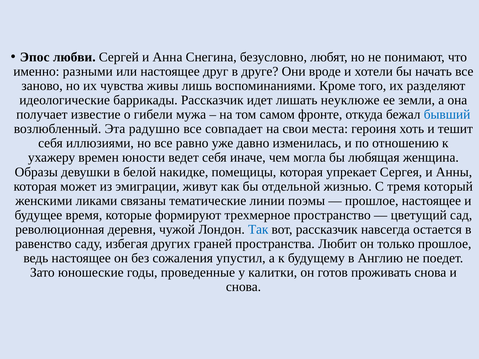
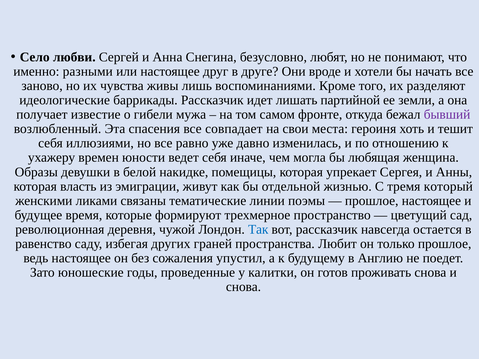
Эпос: Эпос -> Село
неуклюже: неуклюже -> партийной
бывший colour: blue -> purple
радушно: радушно -> спасения
может: может -> власть
